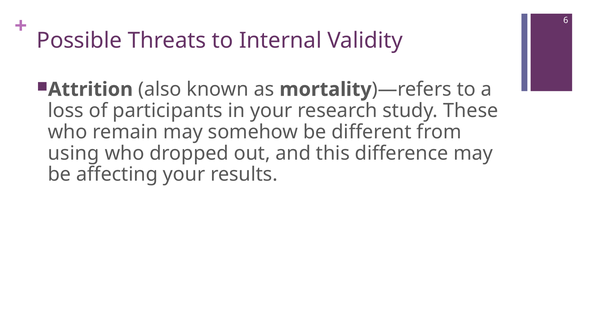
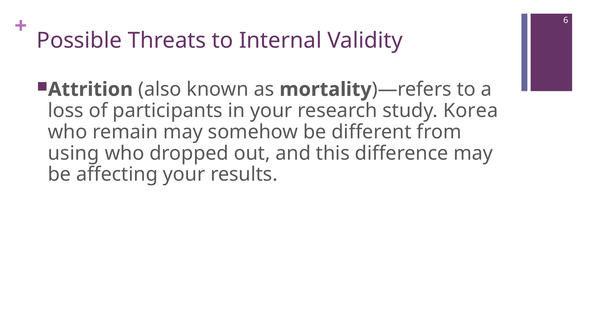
These: These -> Korea
